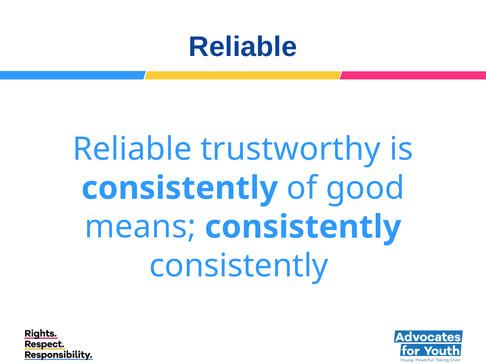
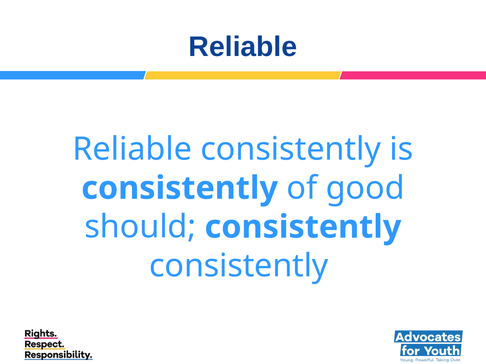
Reliable trustworthy: trustworthy -> consistently
means: means -> should
